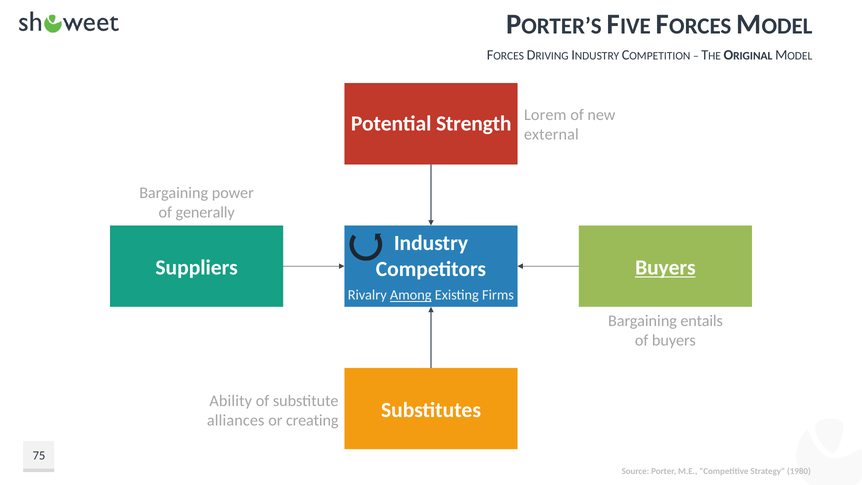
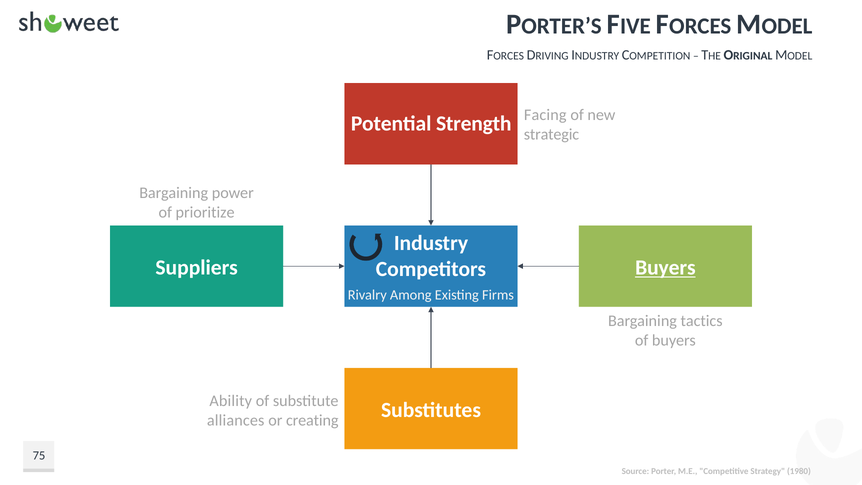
Lorem: Lorem -> Facing
external: external -> strategic
generally: generally -> prioritize
Among underline: present -> none
entails: entails -> tactics
